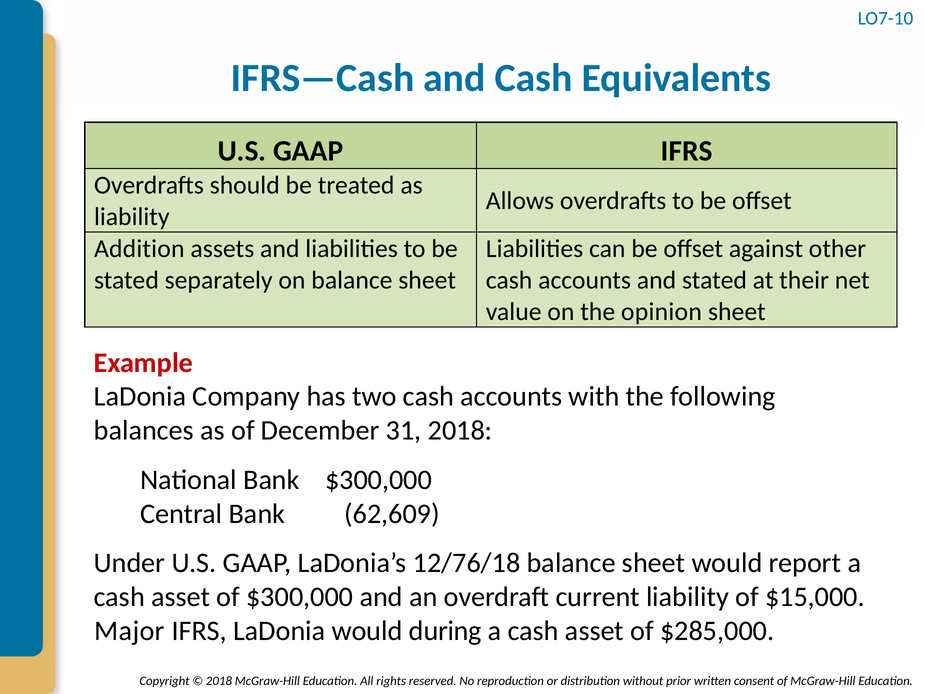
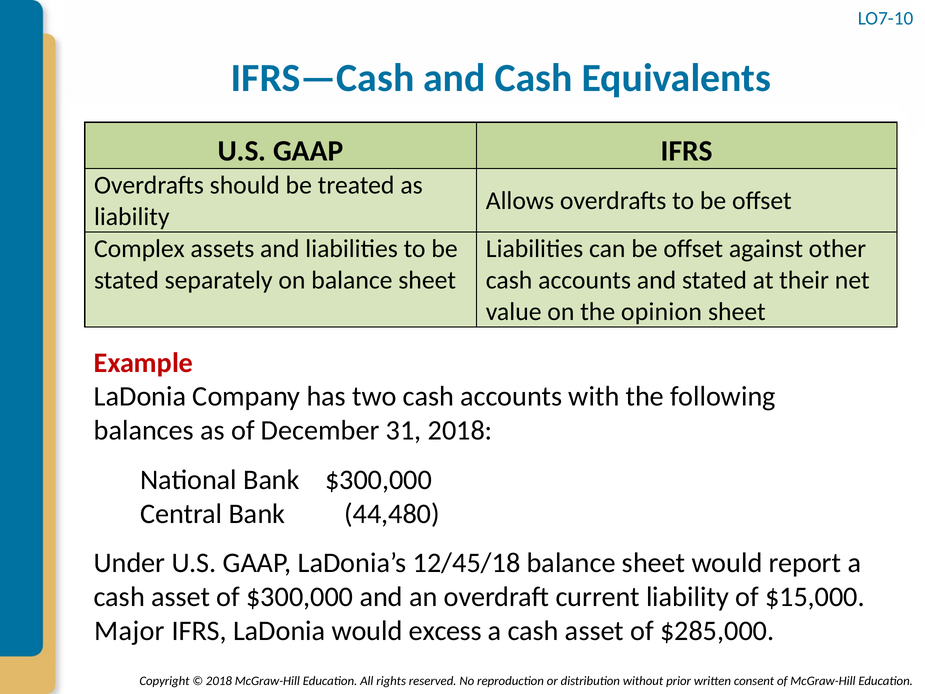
Addition: Addition -> Complex
62,609: 62,609 -> 44,480
12/76/18: 12/76/18 -> 12/45/18
during: during -> excess
